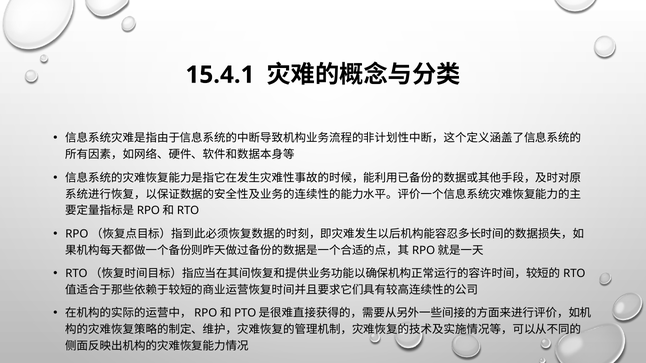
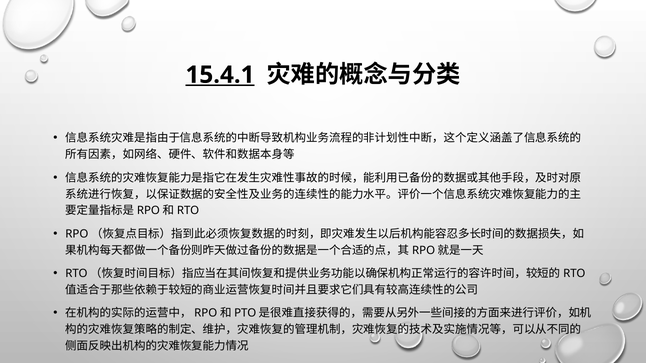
15.4.1 underline: none -> present
